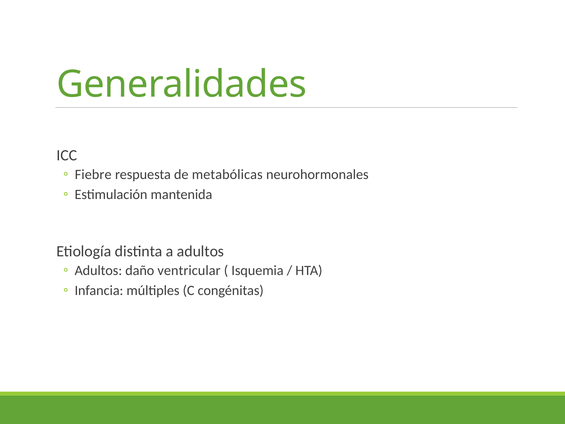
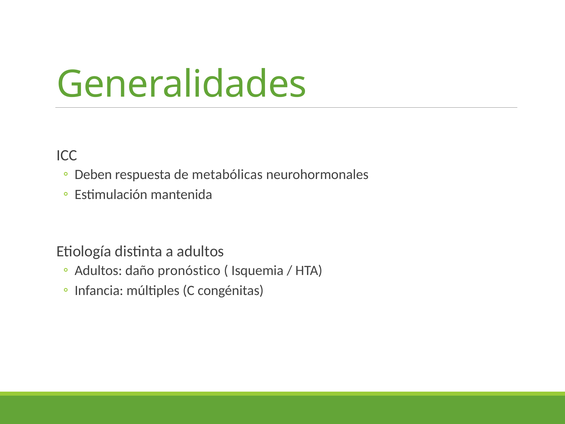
Fiebre: Fiebre -> Deben
ventricular: ventricular -> pronóstico
